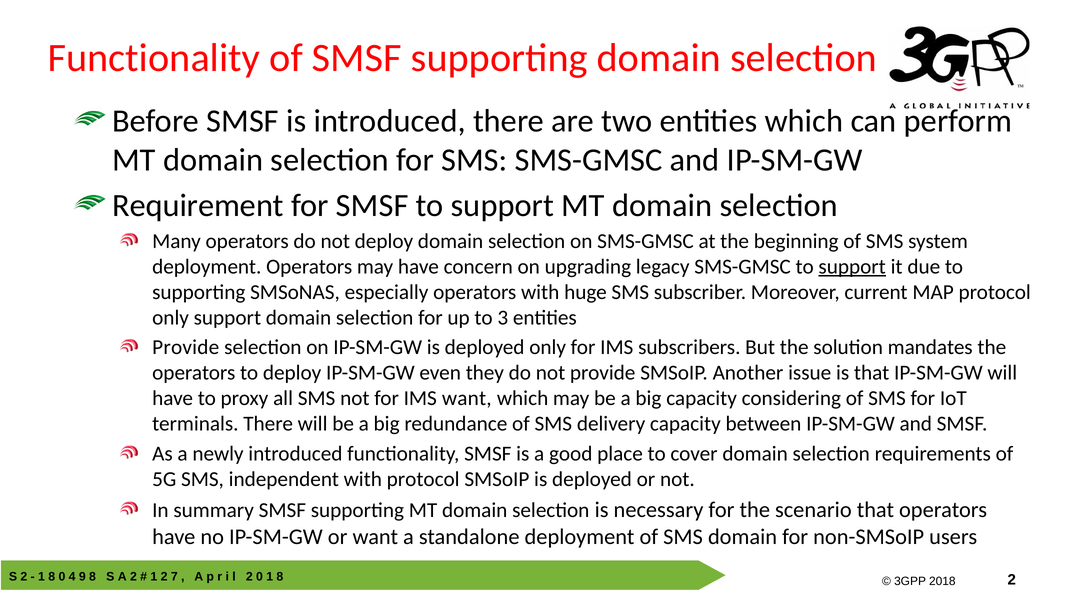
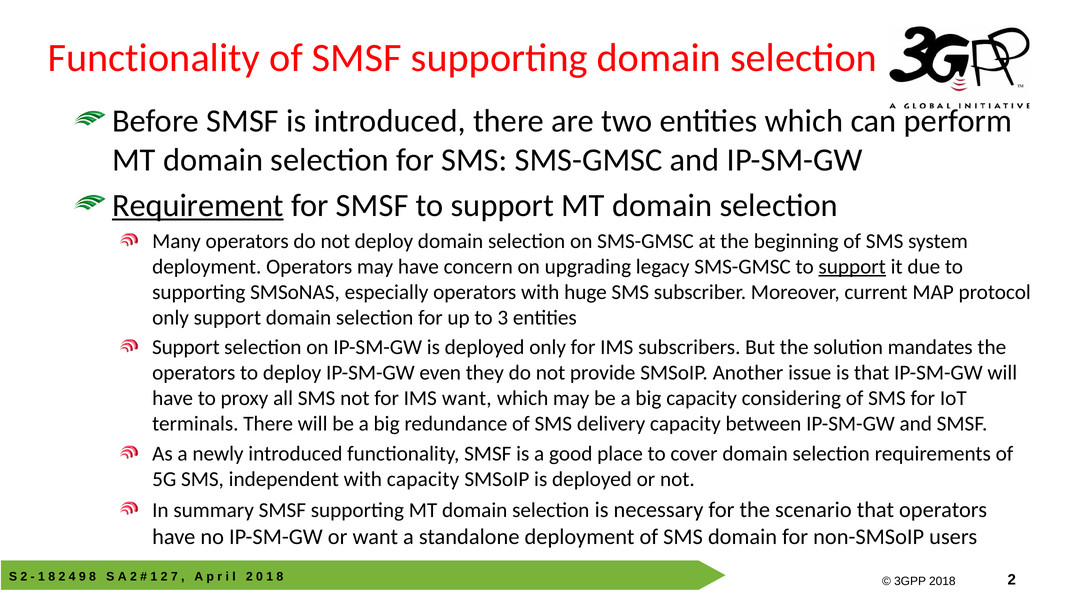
Requirement underline: none -> present
Provide at (186, 348): Provide -> Support
with protocol: protocol -> capacity
0 at (62, 577): 0 -> 2
